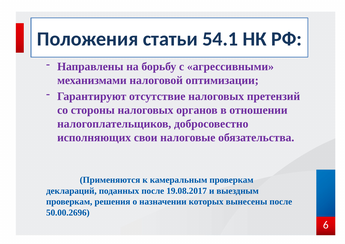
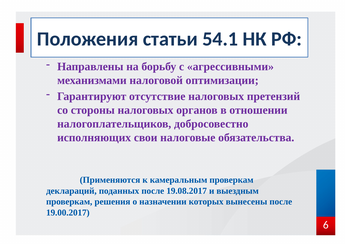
50.00.2696: 50.00.2696 -> 19.00.2017
